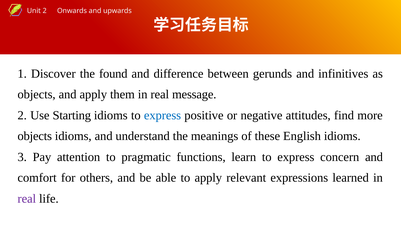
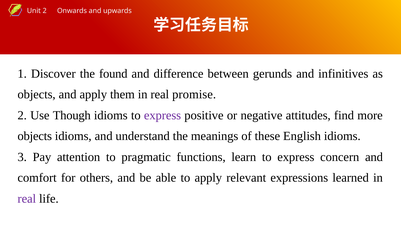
message: message -> promise
Starting: Starting -> Though
express at (163, 115) colour: blue -> purple
